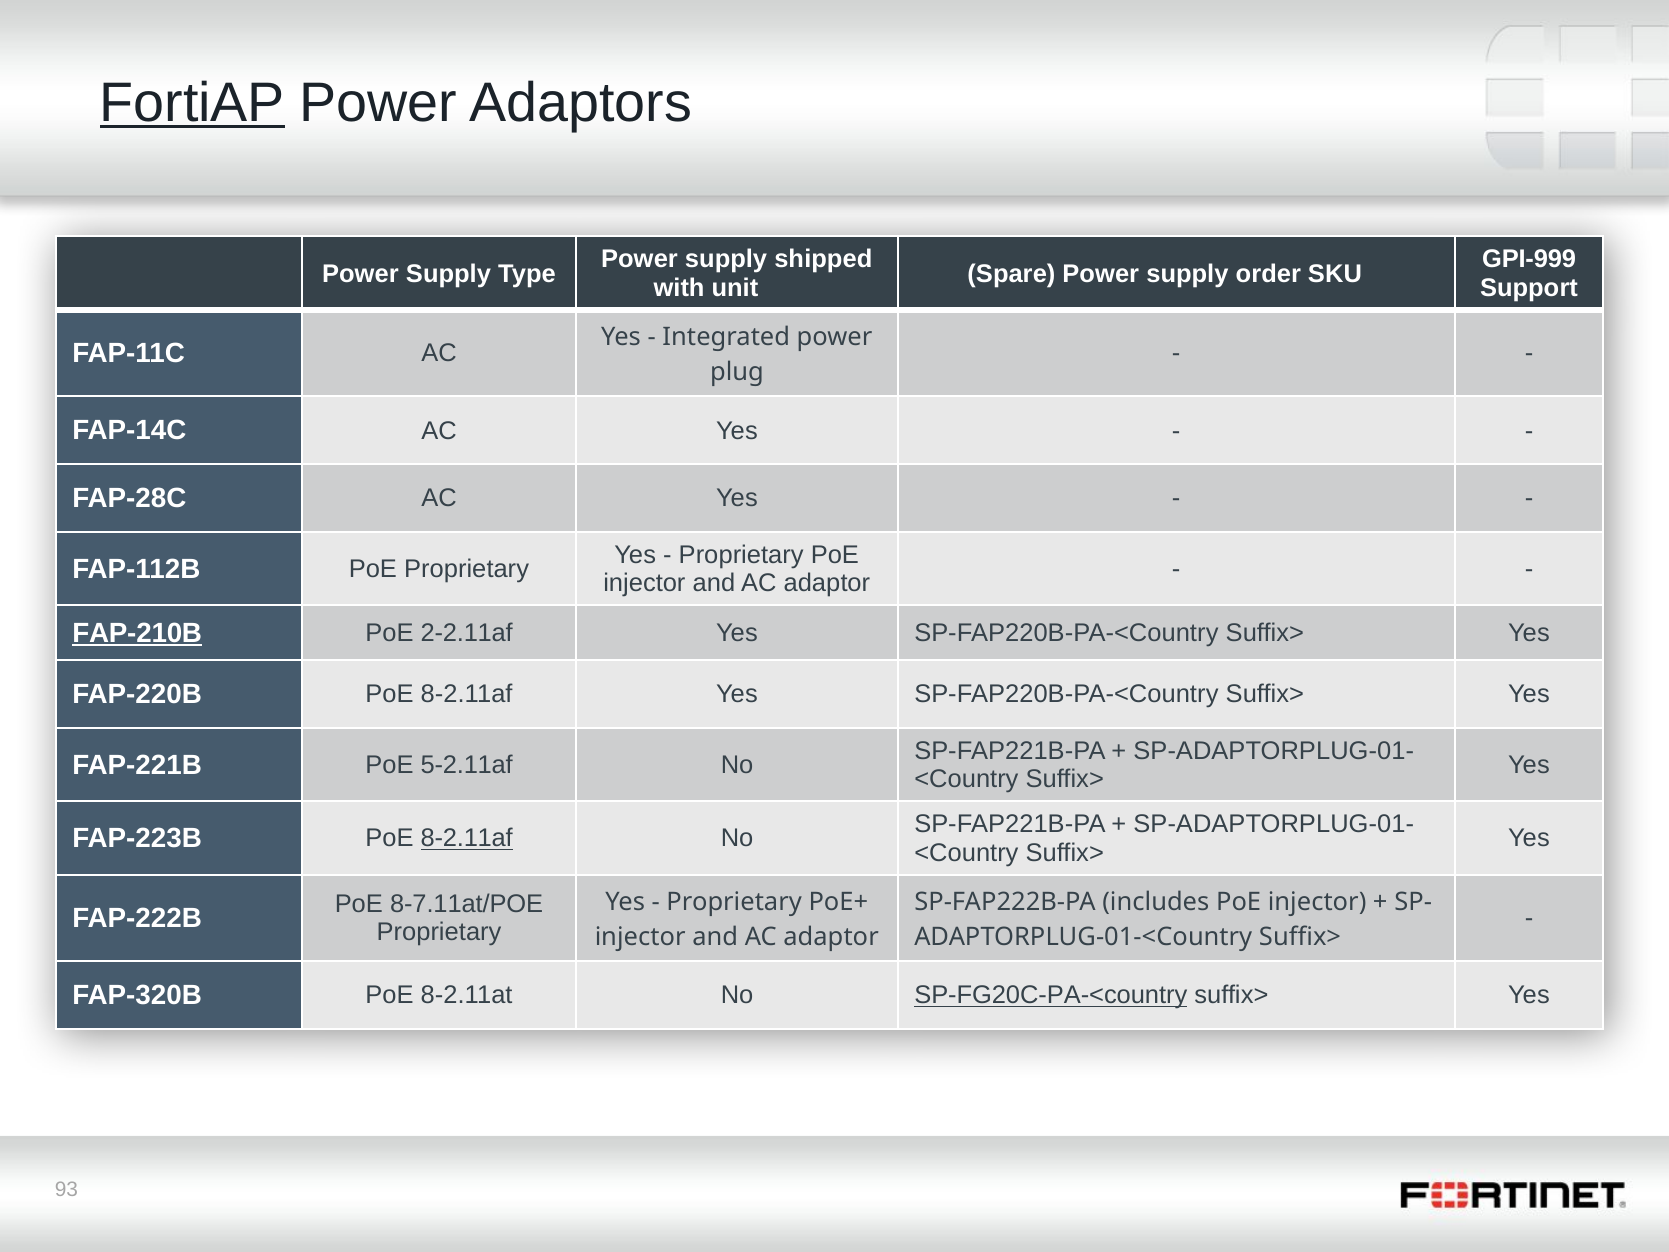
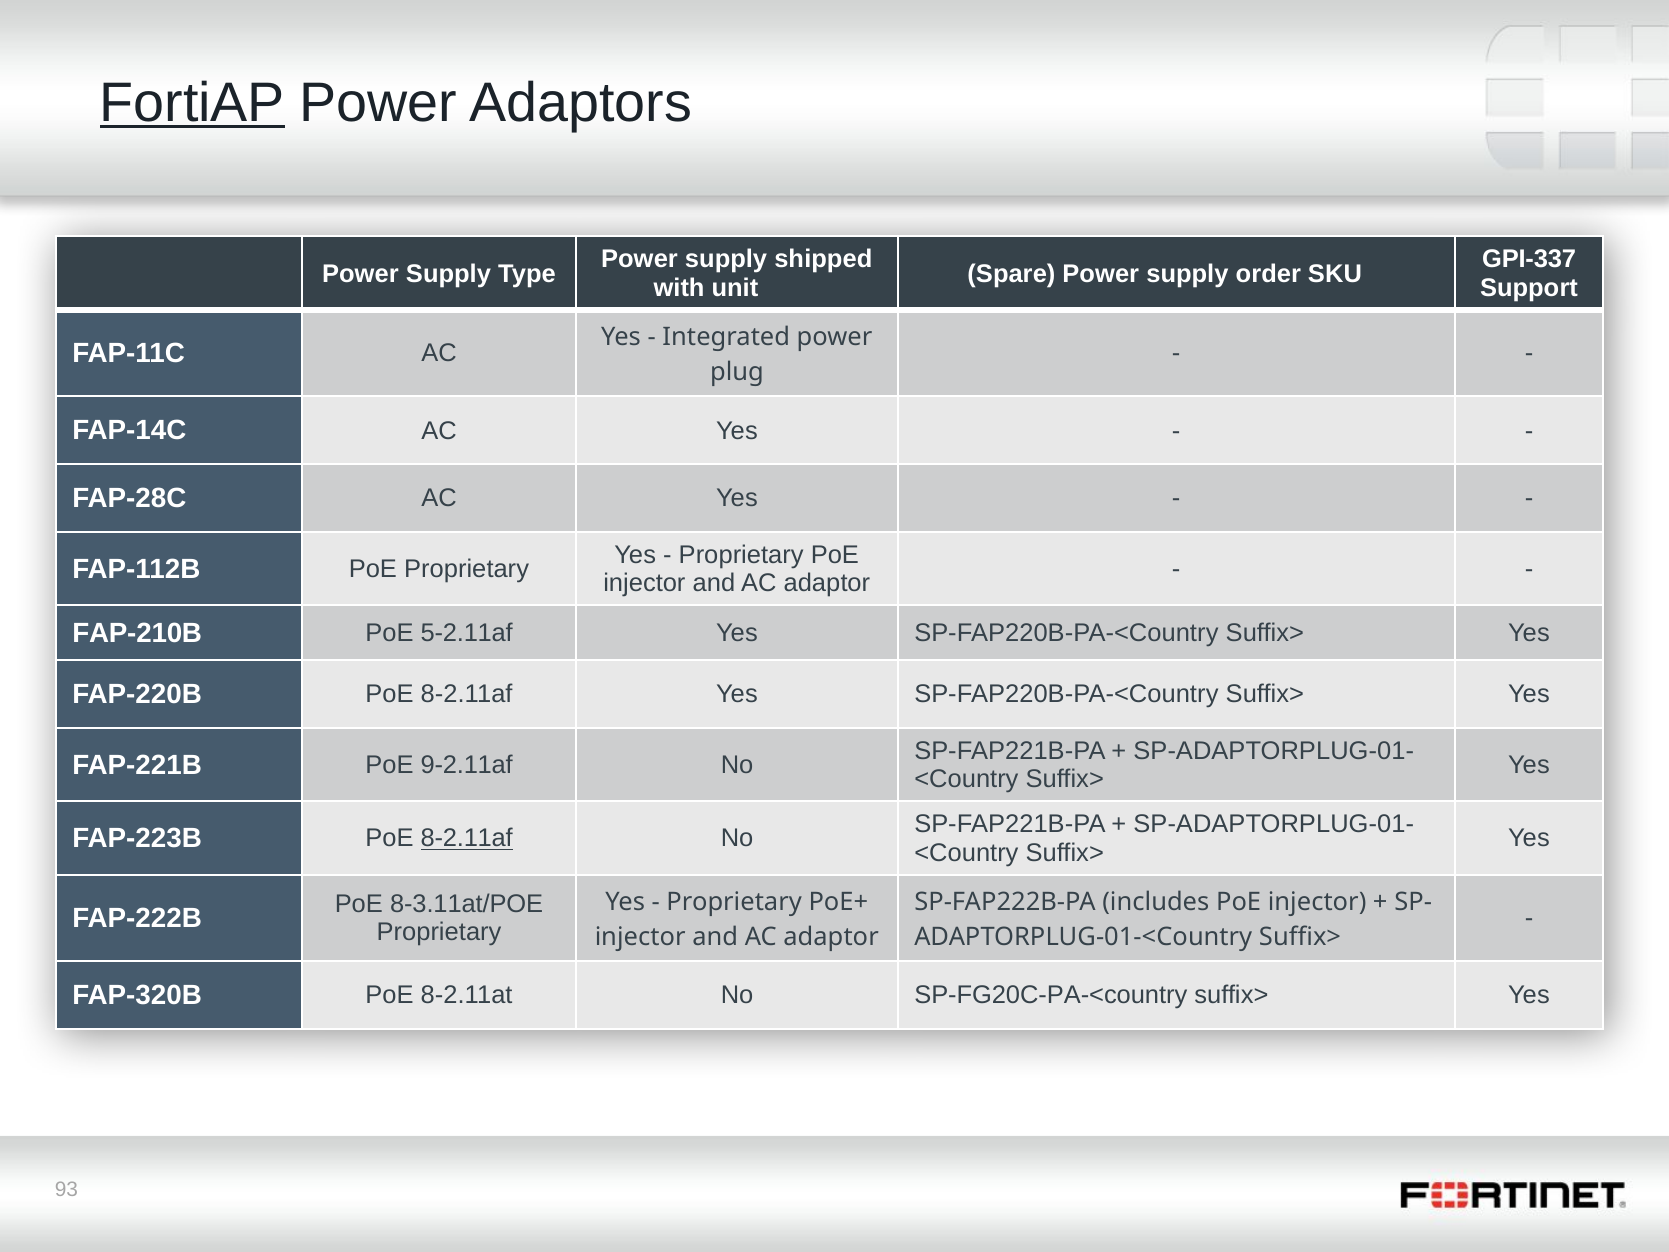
GPI-999: GPI-999 -> GPI-337
FAP-210B underline: present -> none
2-2.11af: 2-2.11af -> 5-2.11af
5-2.11af: 5-2.11af -> 9-2.11af
8-7.11at/POE: 8-7.11at/POE -> 8-3.11at/POE
SP-FG20C-PA-<country underline: present -> none
